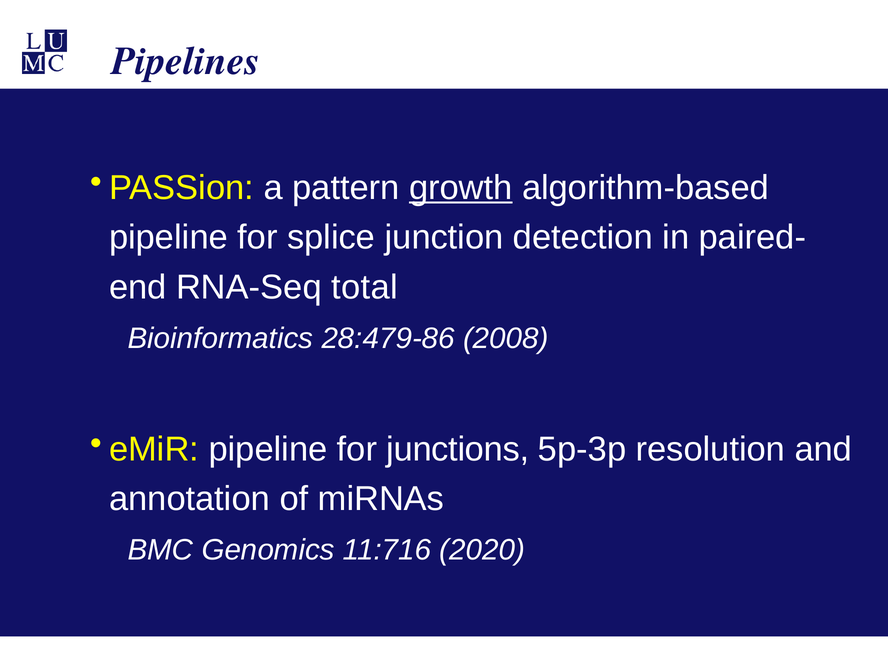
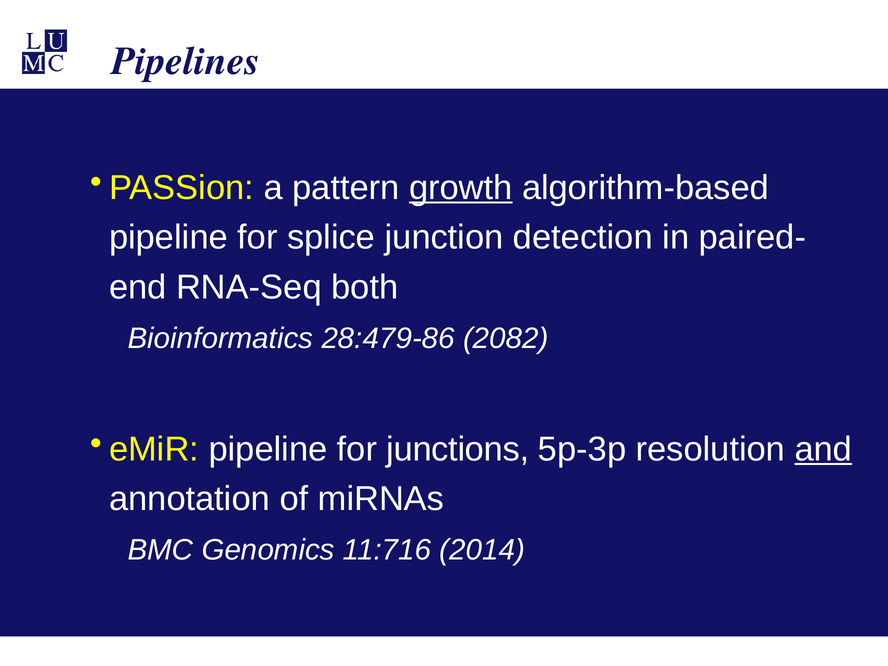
total: total -> both
2008: 2008 -> 2082
and underline: none -> present
2020: 2020 -> 2014
